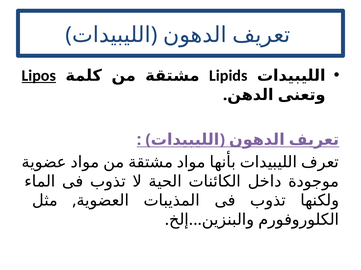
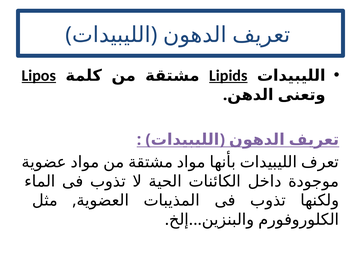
Lipids underline: none -> present
